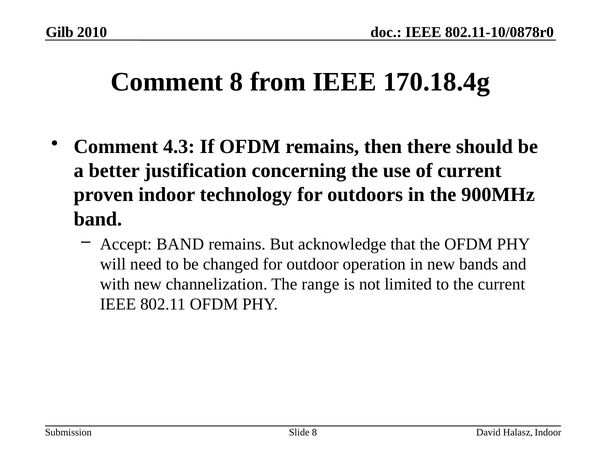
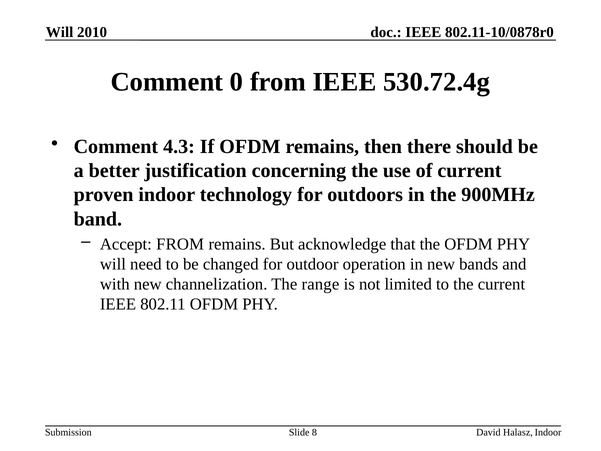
Gilb at (60, 32): Gilb -> Will
Comment 8: 8 -> 0
170.18.4g: 170.18.4g -> 530.72.4g
Accept BAND: BAND -> FROM
